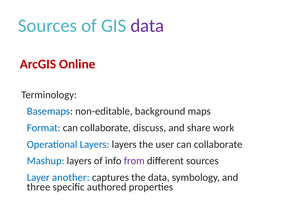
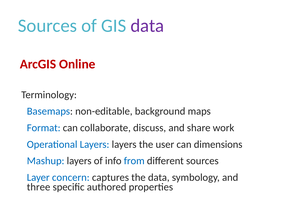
user can collaborate: collaborate -> dimensions
from colour: purple -> blue
another: another -> concern
